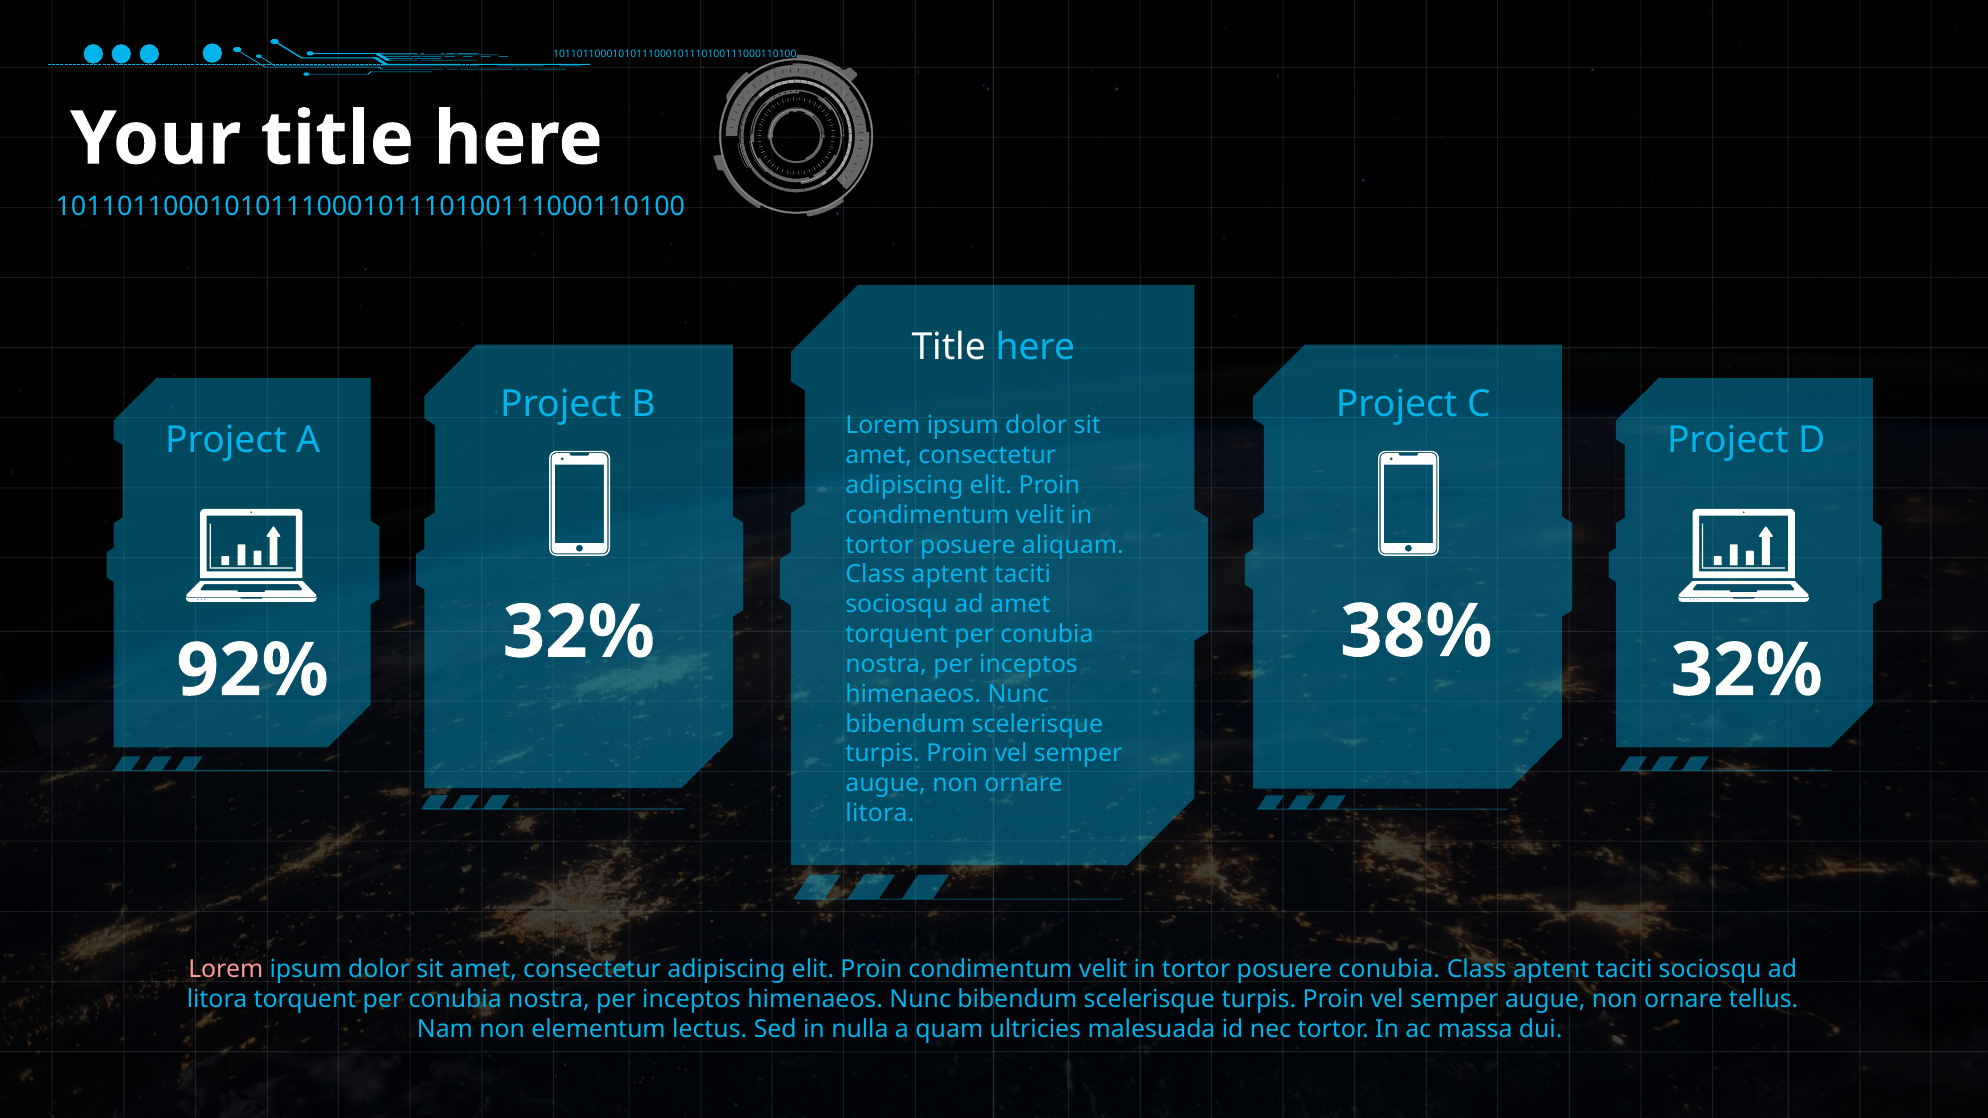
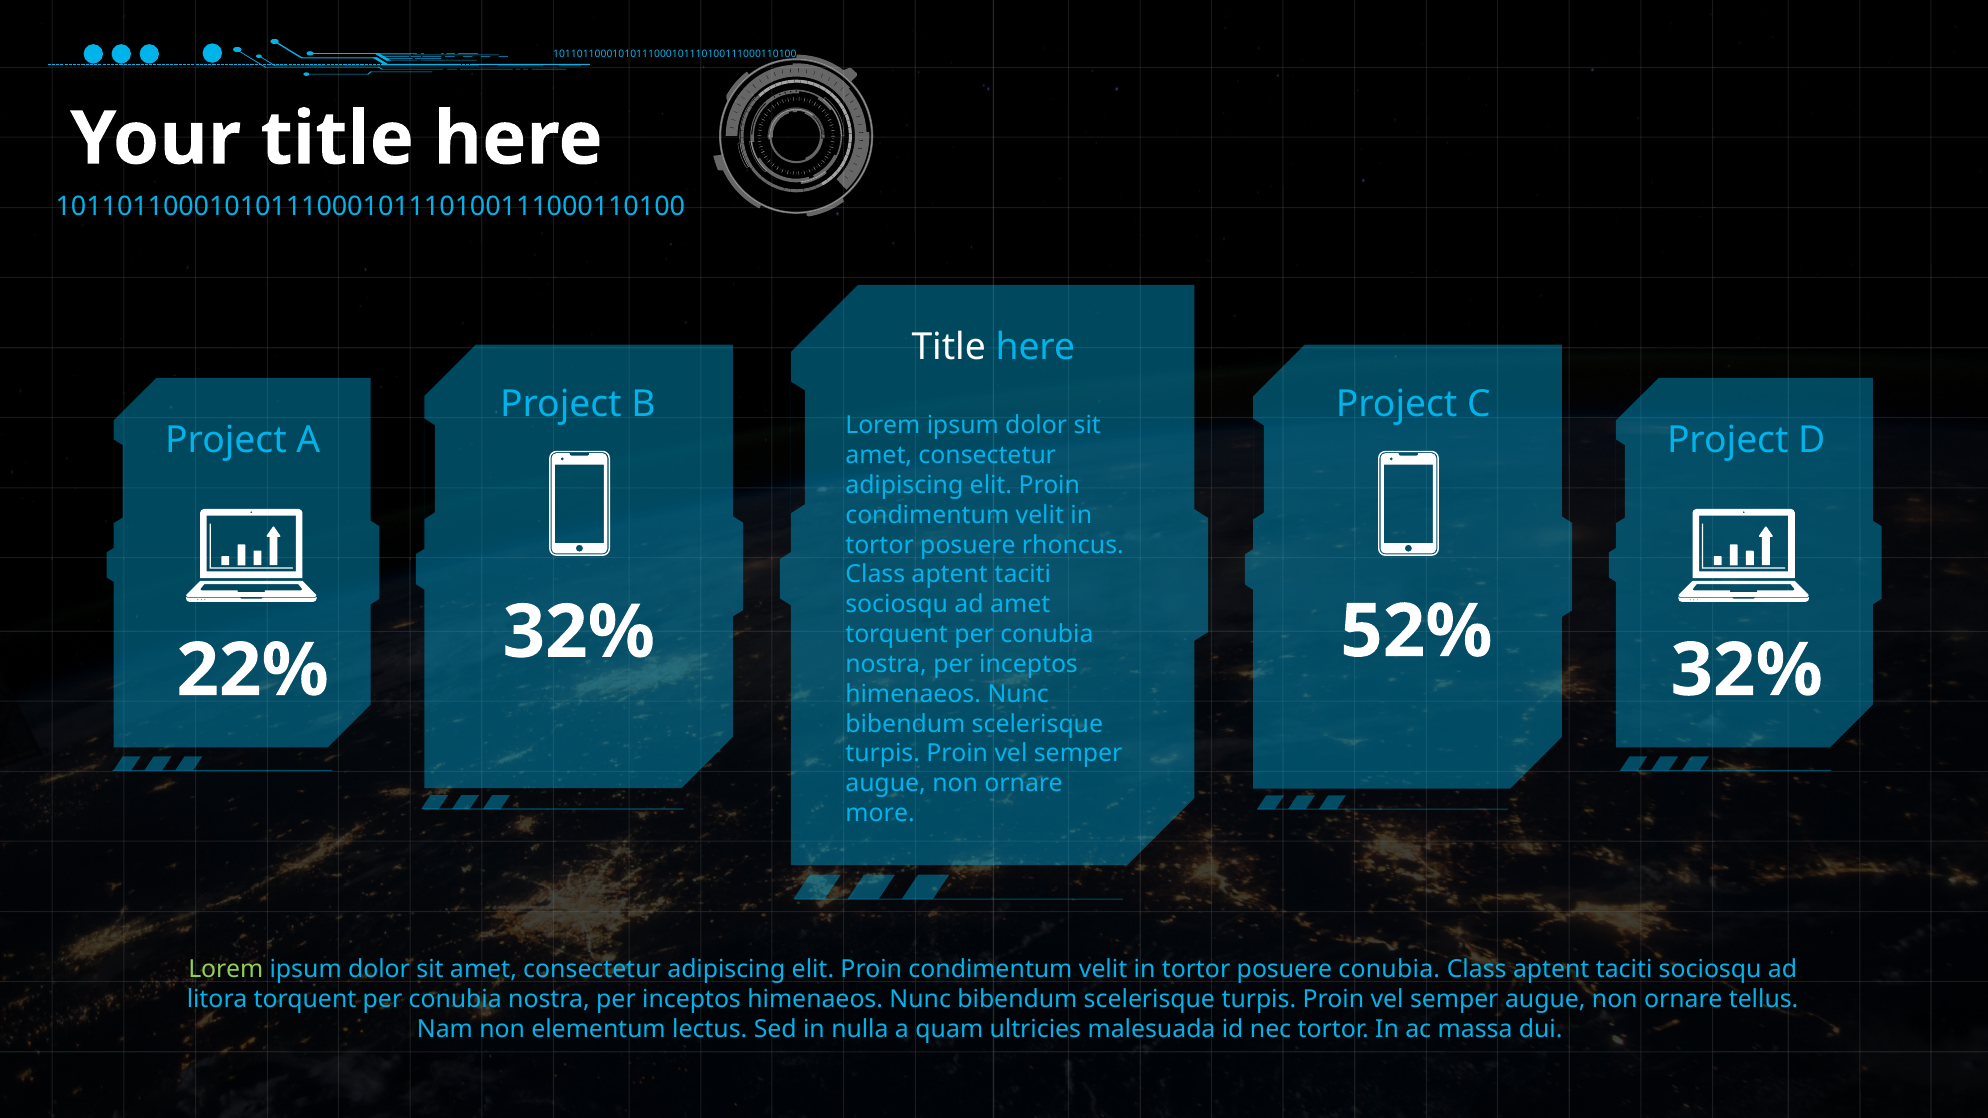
aliquam: aliquam -> rhoncus
38%: 38% -> 52%
92%: 92% -> 22%
litora at (880, 813): litora -> more
Lorem at (226, 970) colour: pink -> light green
